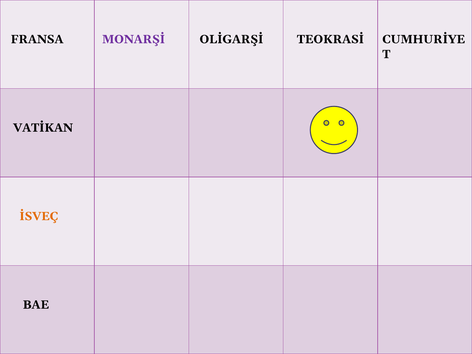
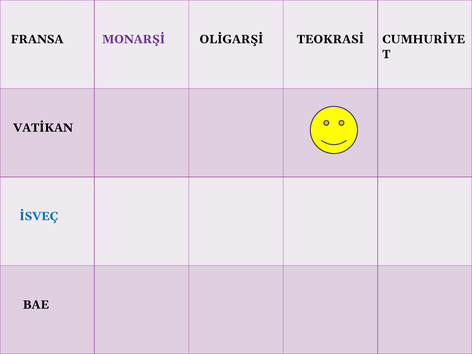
İSVEÇ colour: orange -> blue
